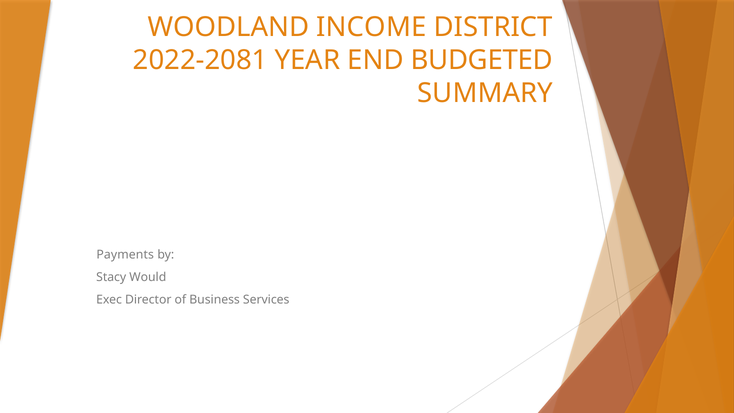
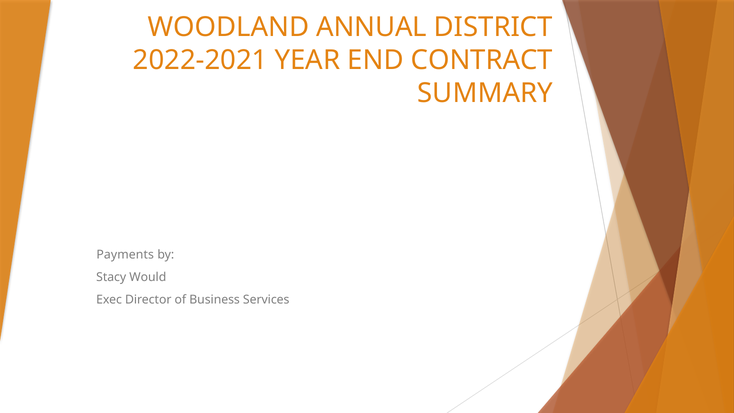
INCOME: INCOME -> ANNUAL
2022-2081: 2022-2081 -> 2022-2021
BUDGETED: BUDGETED -> CONTRACT
